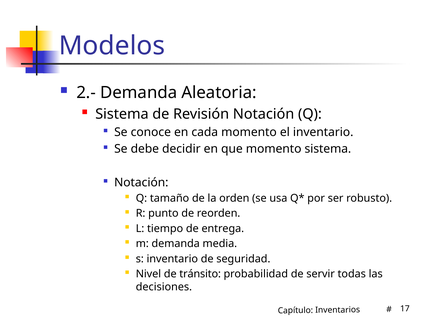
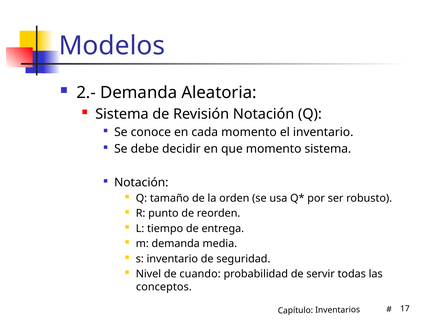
tránsito: tránsito -> cuando
decisiones: decisiones -> conceptos
